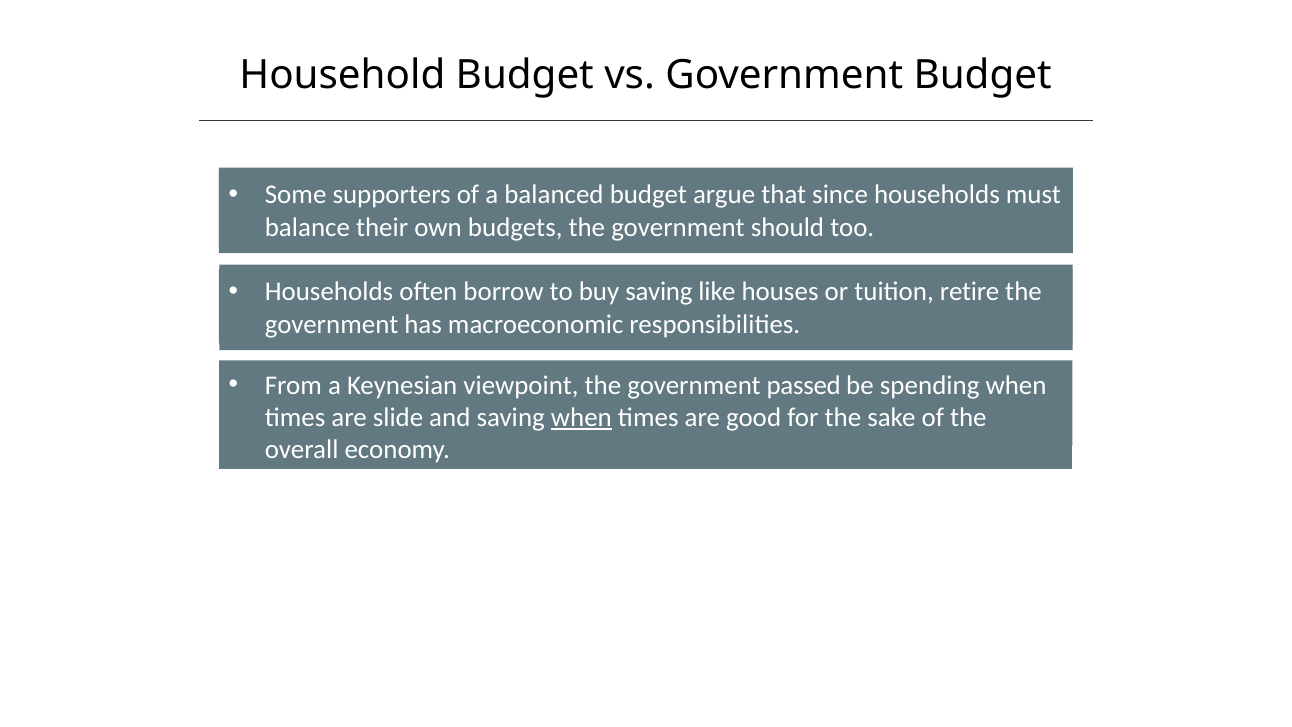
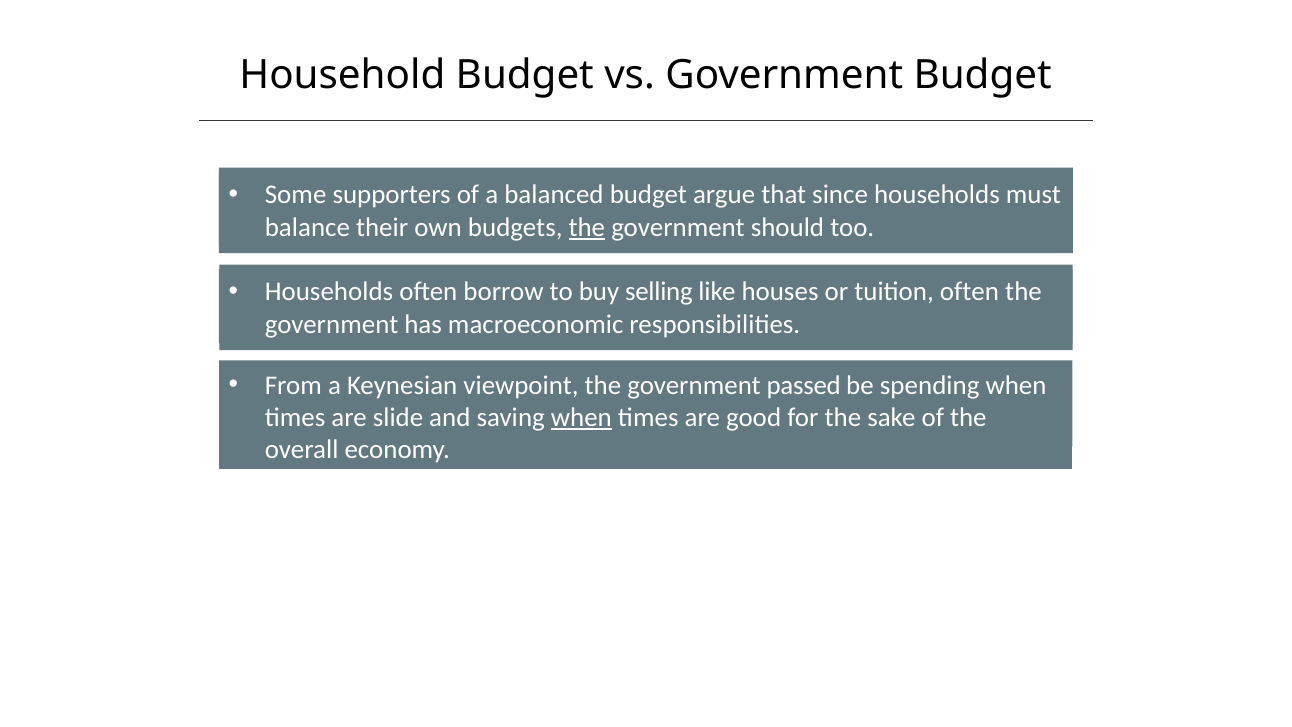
the at (587, 227) underline: none -> present
buy saving: saving -> selling
tuition retire: retire -> often
